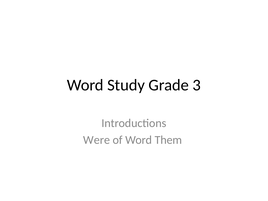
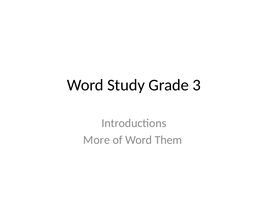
Were: Were -> More
